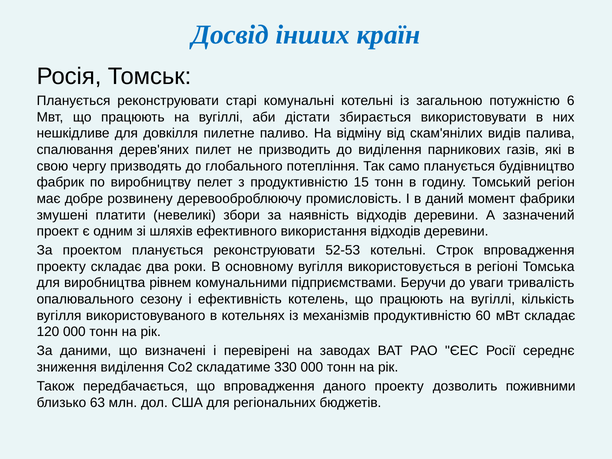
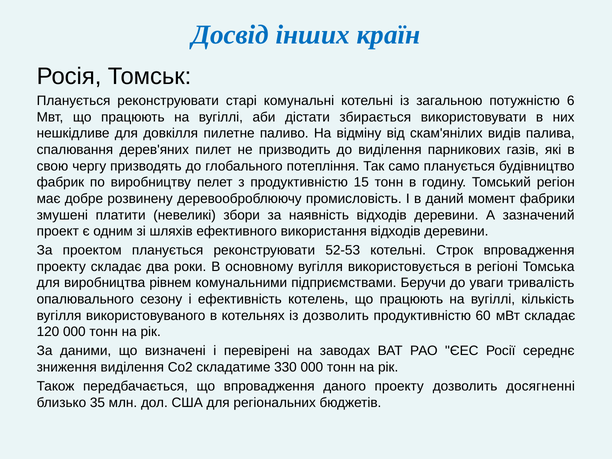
із механізмів: механізмів -> дозволить
поживними: поживними -> досягненні
63: 63 -> 35
